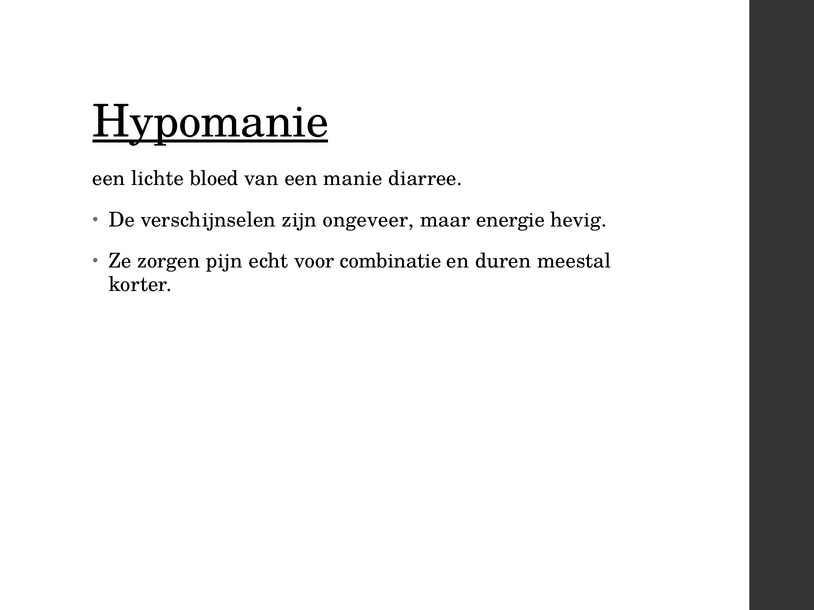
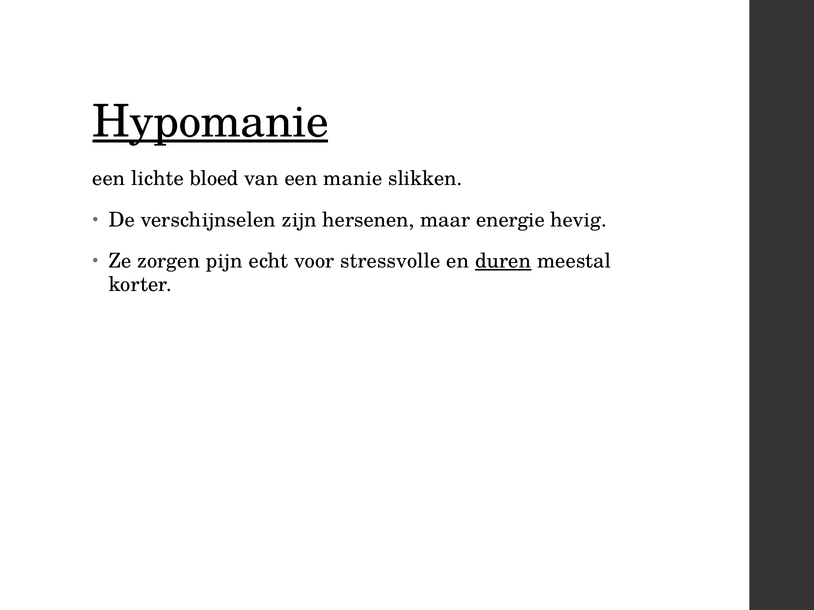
diarree: diarree -> slikken
ongeveer: ongeveer -> hersenen
combinatie: combinatie -> stressvolle
duren underline: none -> present
